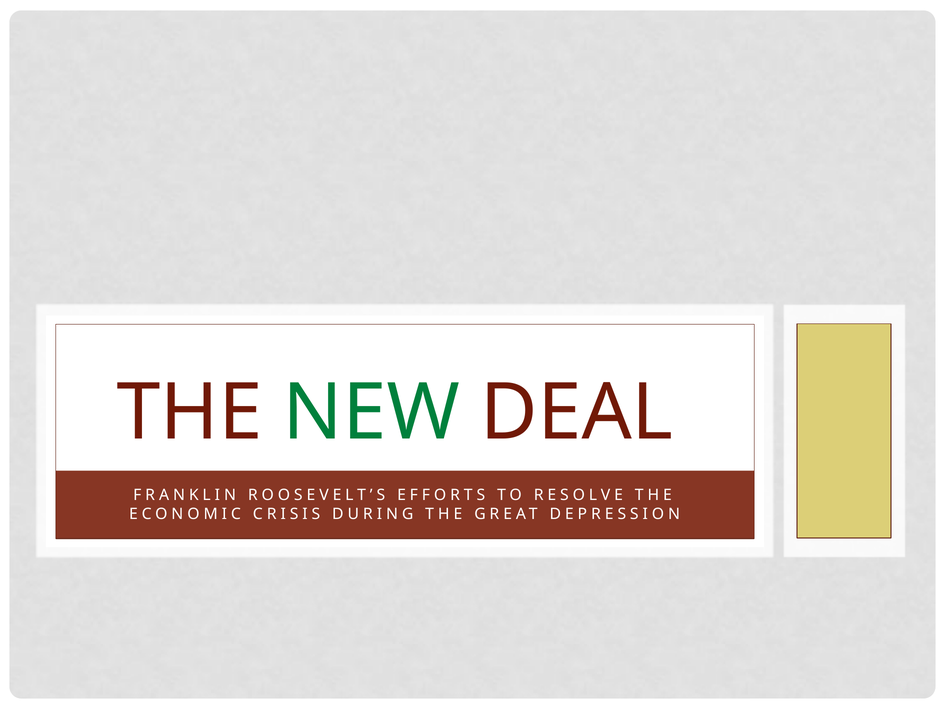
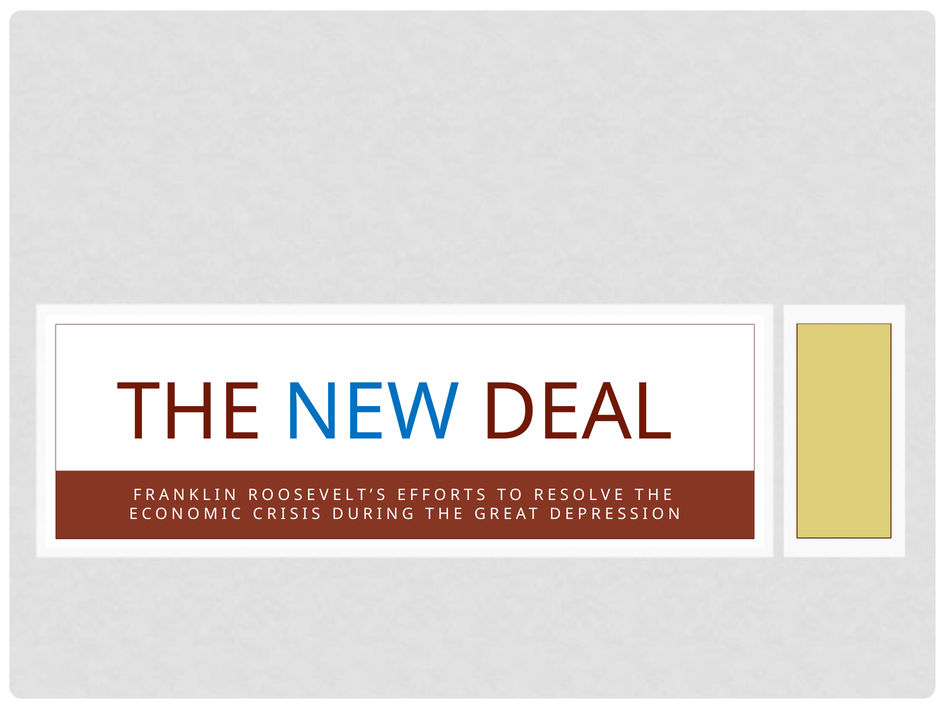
NEW colour: green -> blue
